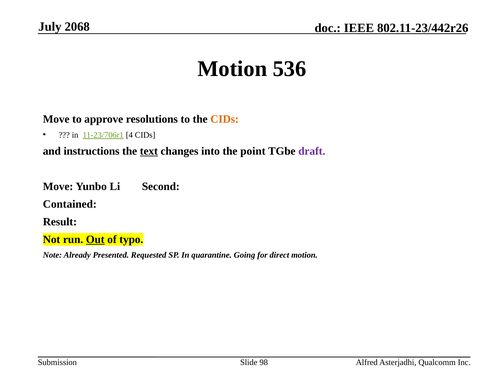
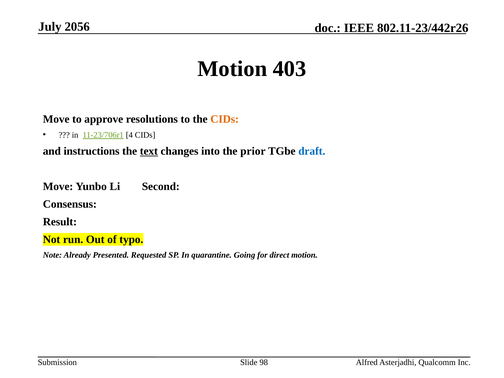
2068: 2068 -> 2056
536: 536 -> 403
point: point -> prior
draft colour: purple -> blue
Contained: Contained -> Consensus
Out underline: present -> none
